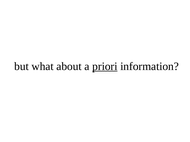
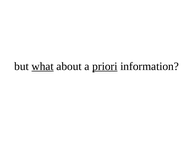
what underline: none -> present
